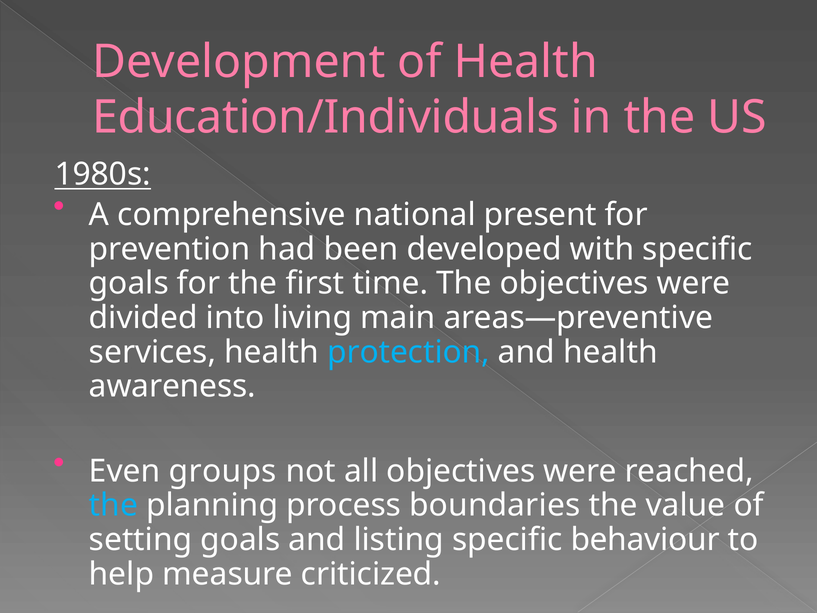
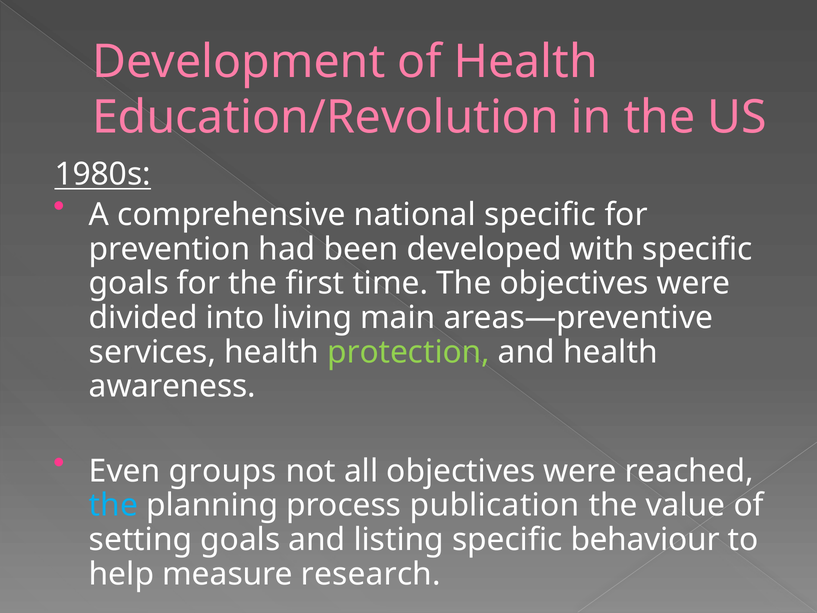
Education/Individuals: Education/Individuals -> Education/Revolution
national present: present -> specific
protection colour: light blue -> light green
boundaries: boundaries -> publication
criticized: criticized -> research
